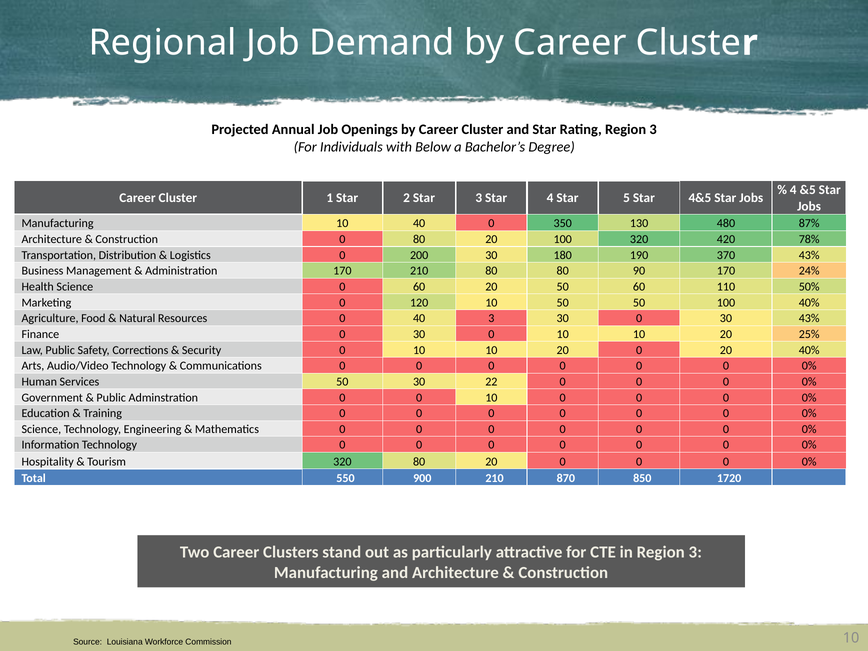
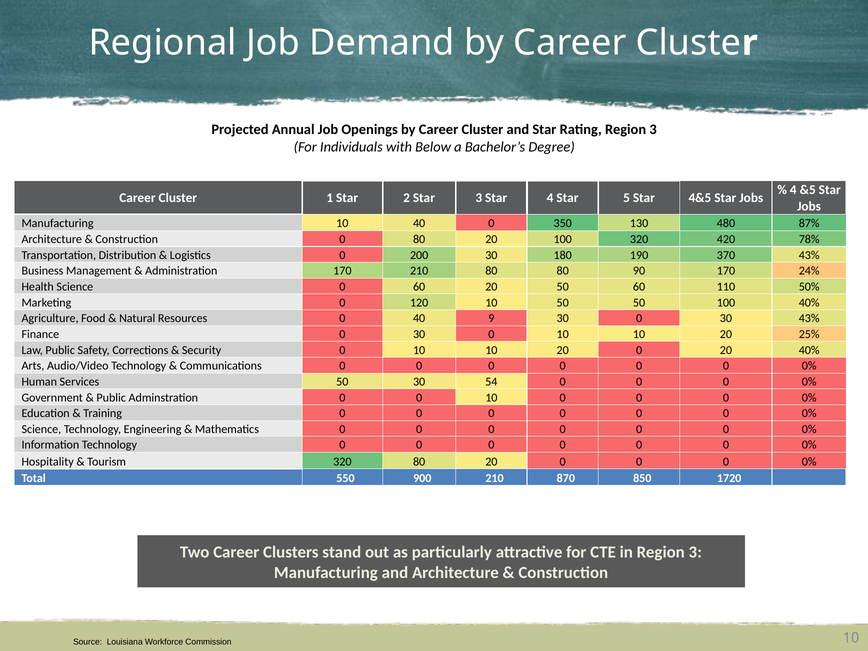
40 3: 3 -> 9
22: 22 -> 54
